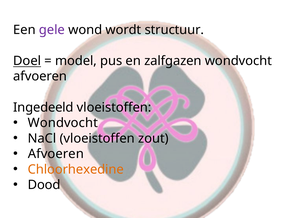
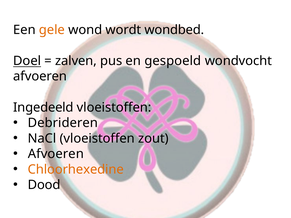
gele colour: purple -> orange
structuur: structuur -> wondbed
model: model -> zalven
zalfgazen: zalfgazen -> gespoeld
Wondvocht at (63, 123): Wondvocht -> Debrideren
